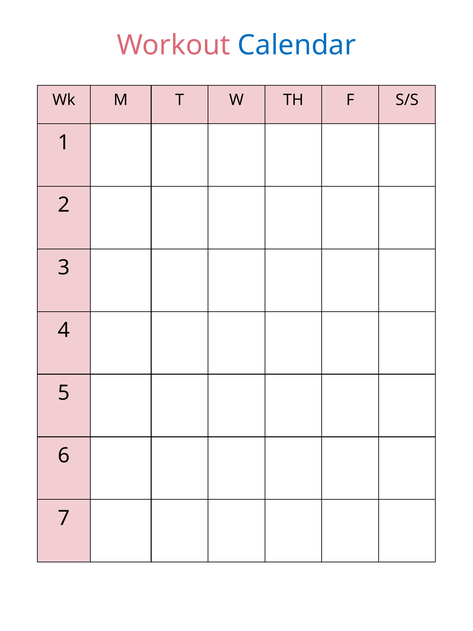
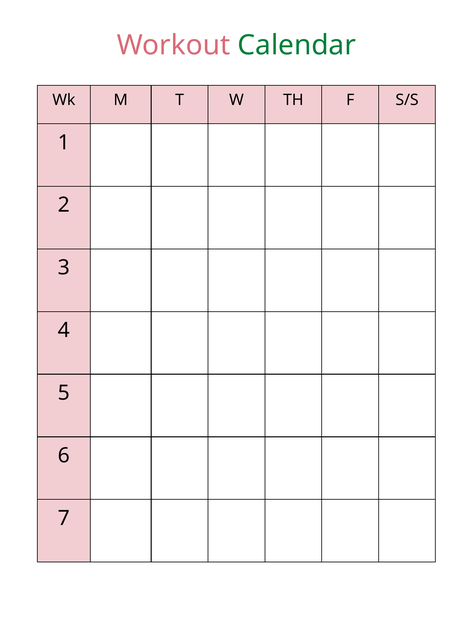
Calendar colour: blue -> green
